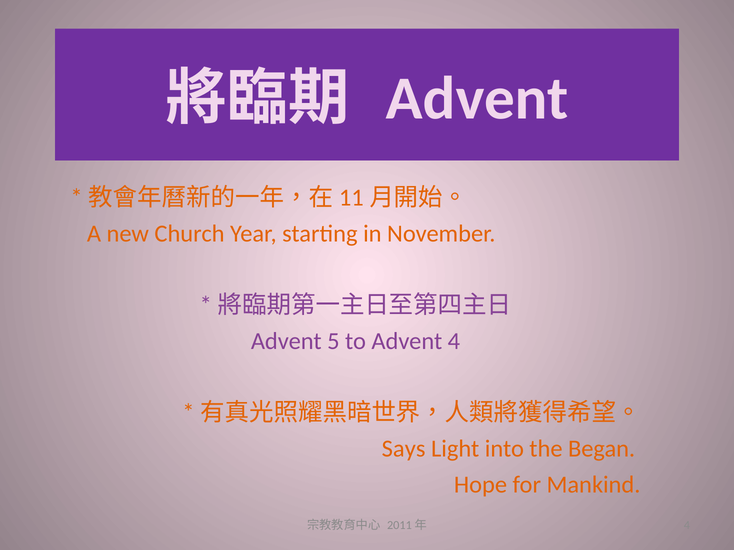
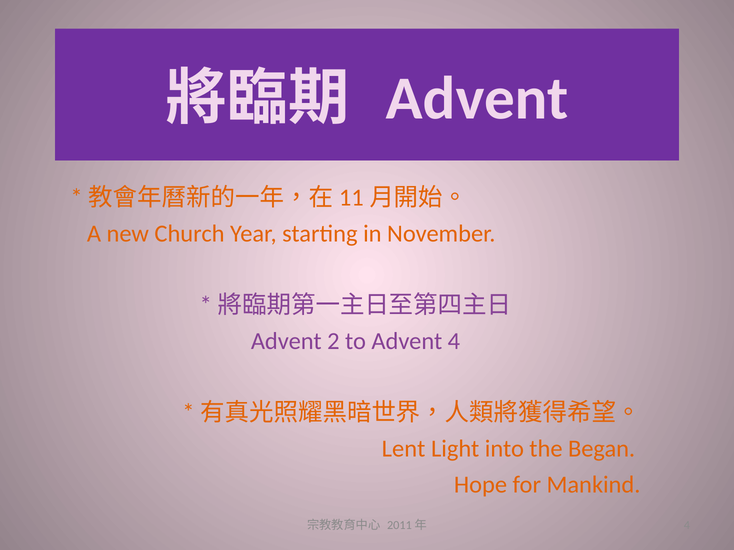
5: 5 -> 2
Says: Says -> Lent
